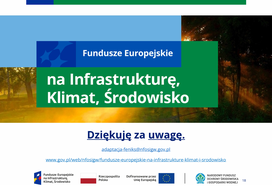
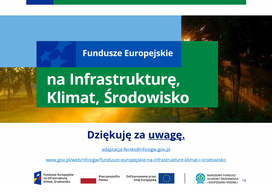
Dziękuję underline: present -> none
